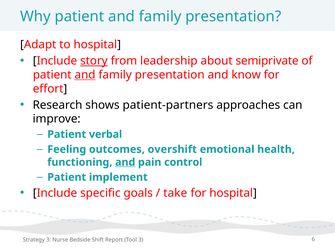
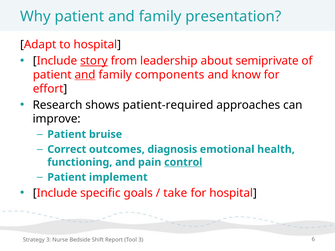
presentation at (170, 75): presentation -> components
patient-partners: patient-partners -> patient-required
verbal: verbal -> bruise
Feeling: Feeling -> Correct
overshift: overshift -> diagnosis
and at (125, 162) underline: present -> none
control underline: none -> present
